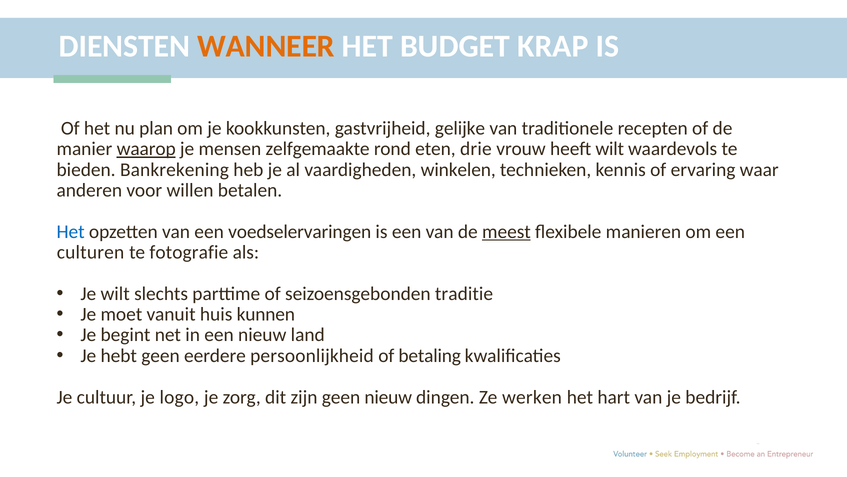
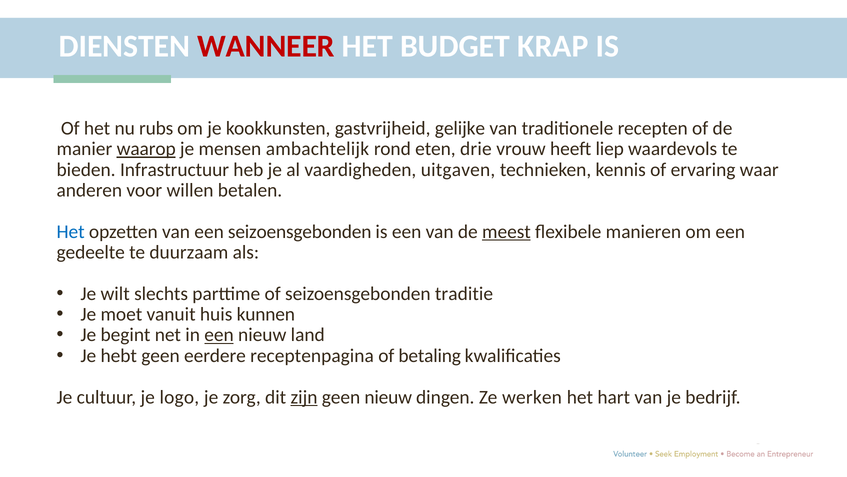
WANNEER colour: orange -> red
plan: plan -> rubs
zelfgemaakte: zelfgemaakte -> ambachtelijk
heeft wilt: wilt -> liep
Bankrekening: Bankrekening -> Infrastructuur
winkelen: winkelen -> uitgaven
een voedselervaringen: voedselervaringen -> seizoensgebonden
culturen: culturen -> gedeelte
fotografie: fotografie -> duurzaam
een at (219, 335) underline: none -> present
persoonlijkheid: persoonlijkheid -> receptenpagina
zijn underline: none -> present
